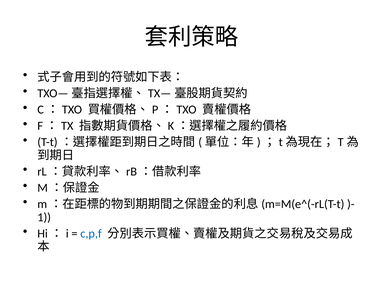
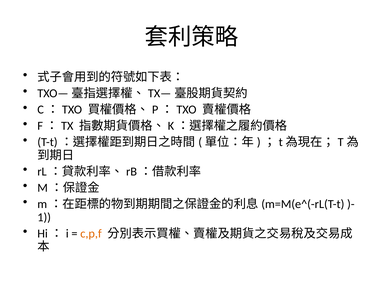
c,p,f colour: blue -> orange
